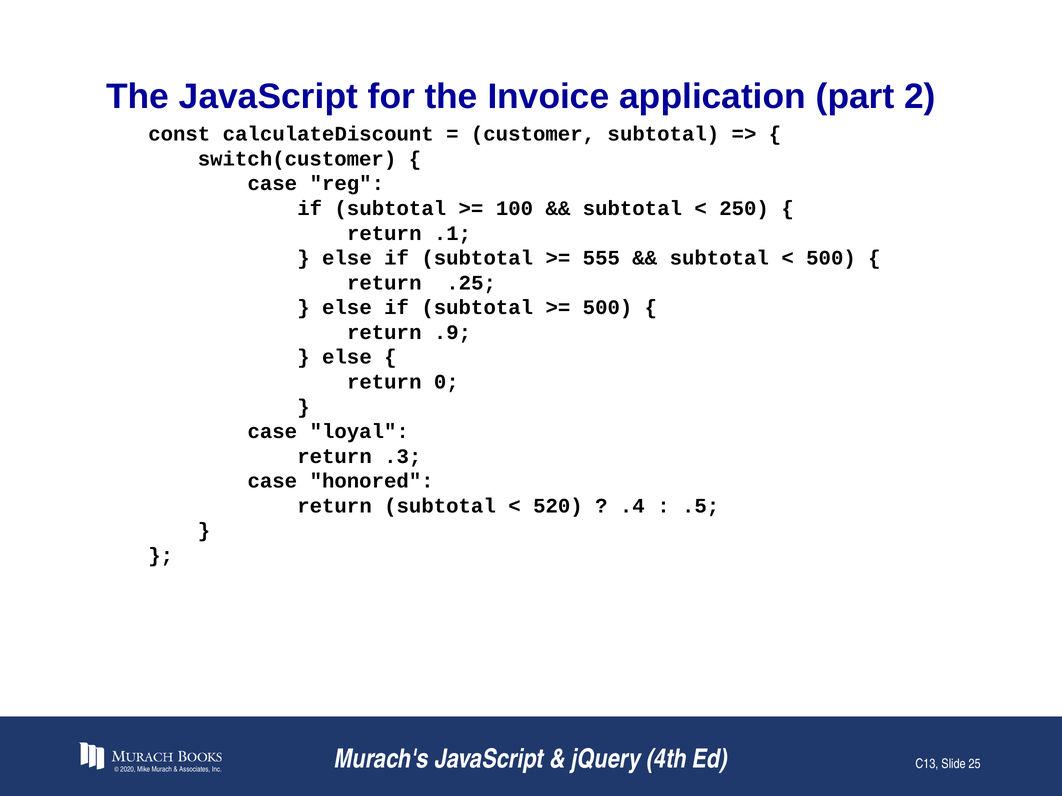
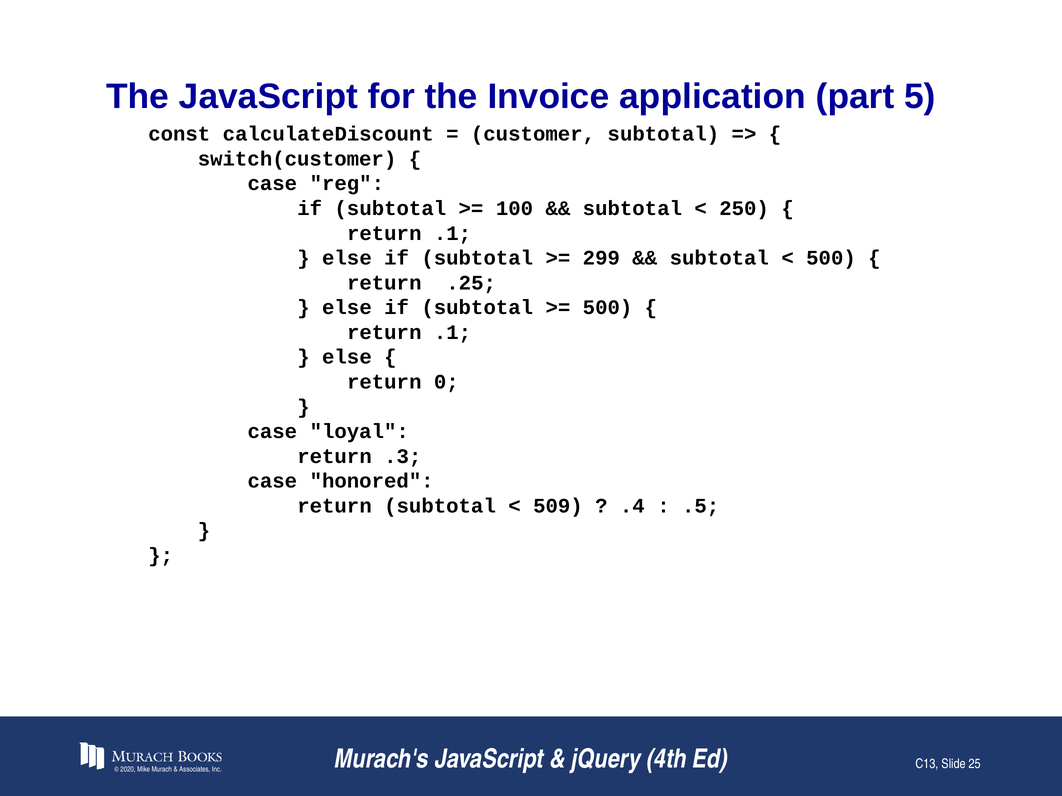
2: 2 -> 5
555: 555 -> 299
.9 at (452, 333): .9 -> .1
520: 520 -> 509
